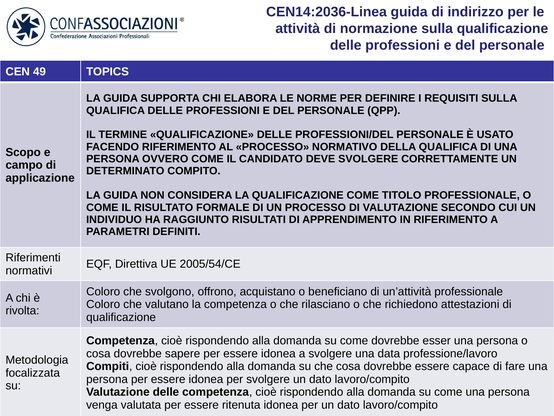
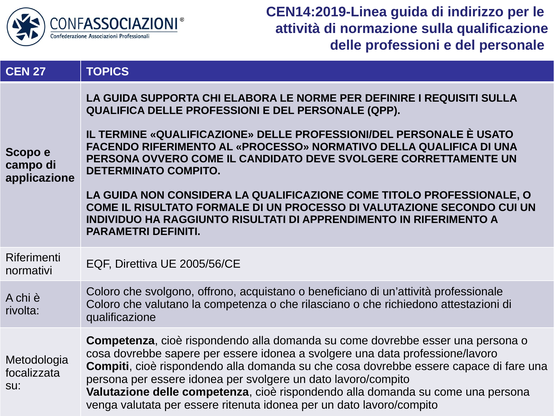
CEN14:2036-Linea: CEN14:2036-Linea -> CEN14:2019-Linea
49: 49 -> 27
2005/54/CE: 2005/54/CE -> 2005/56/CE
